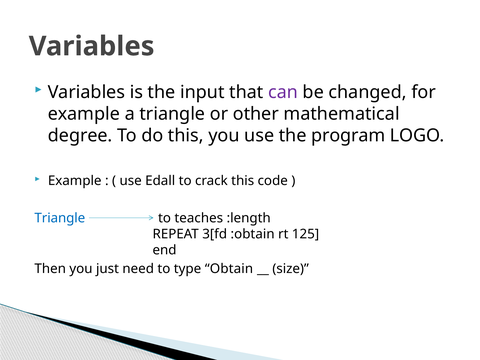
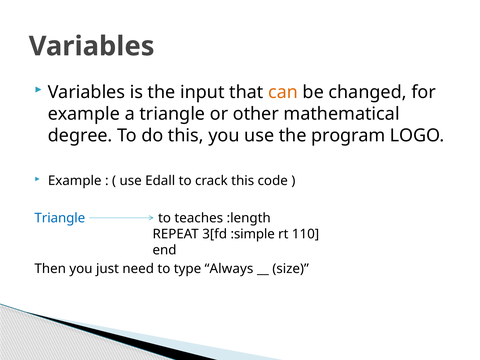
can colour: purple -> orange
:obtain: :obtain -> :simple
125: 125 -> 110
Obtain: Obtain -> Always
